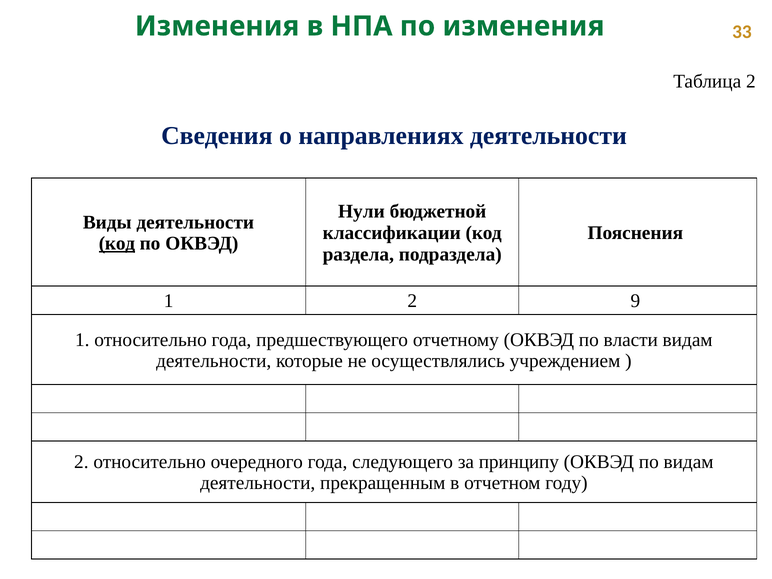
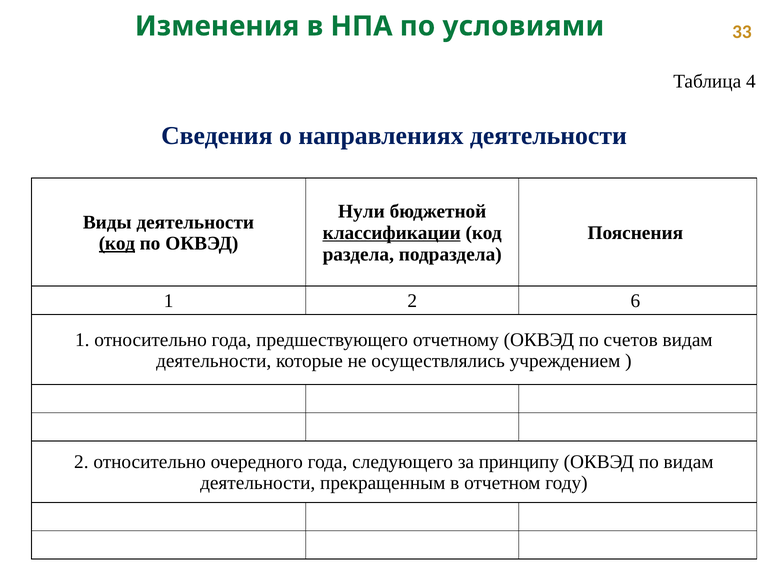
по изменения: изменения -> условиями
Таблица 2: 2 -> 4
классификации underline: none -> present
9: 9 -> 6
власти: власти -> счетов
